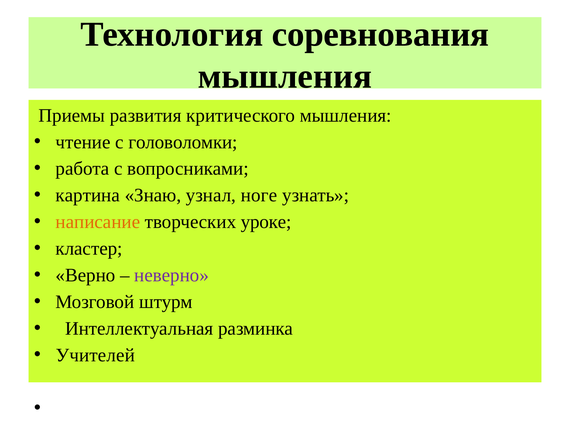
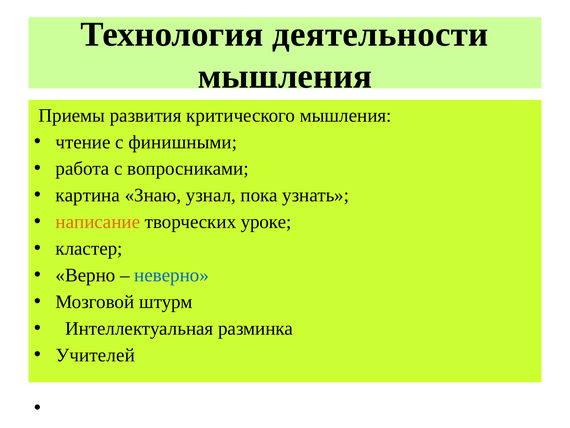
соревнования: соревнования -> деятельности
головоломки: головоломки -> финишными
ноге: ноге -> пока
неверно colour: purple -> blue
